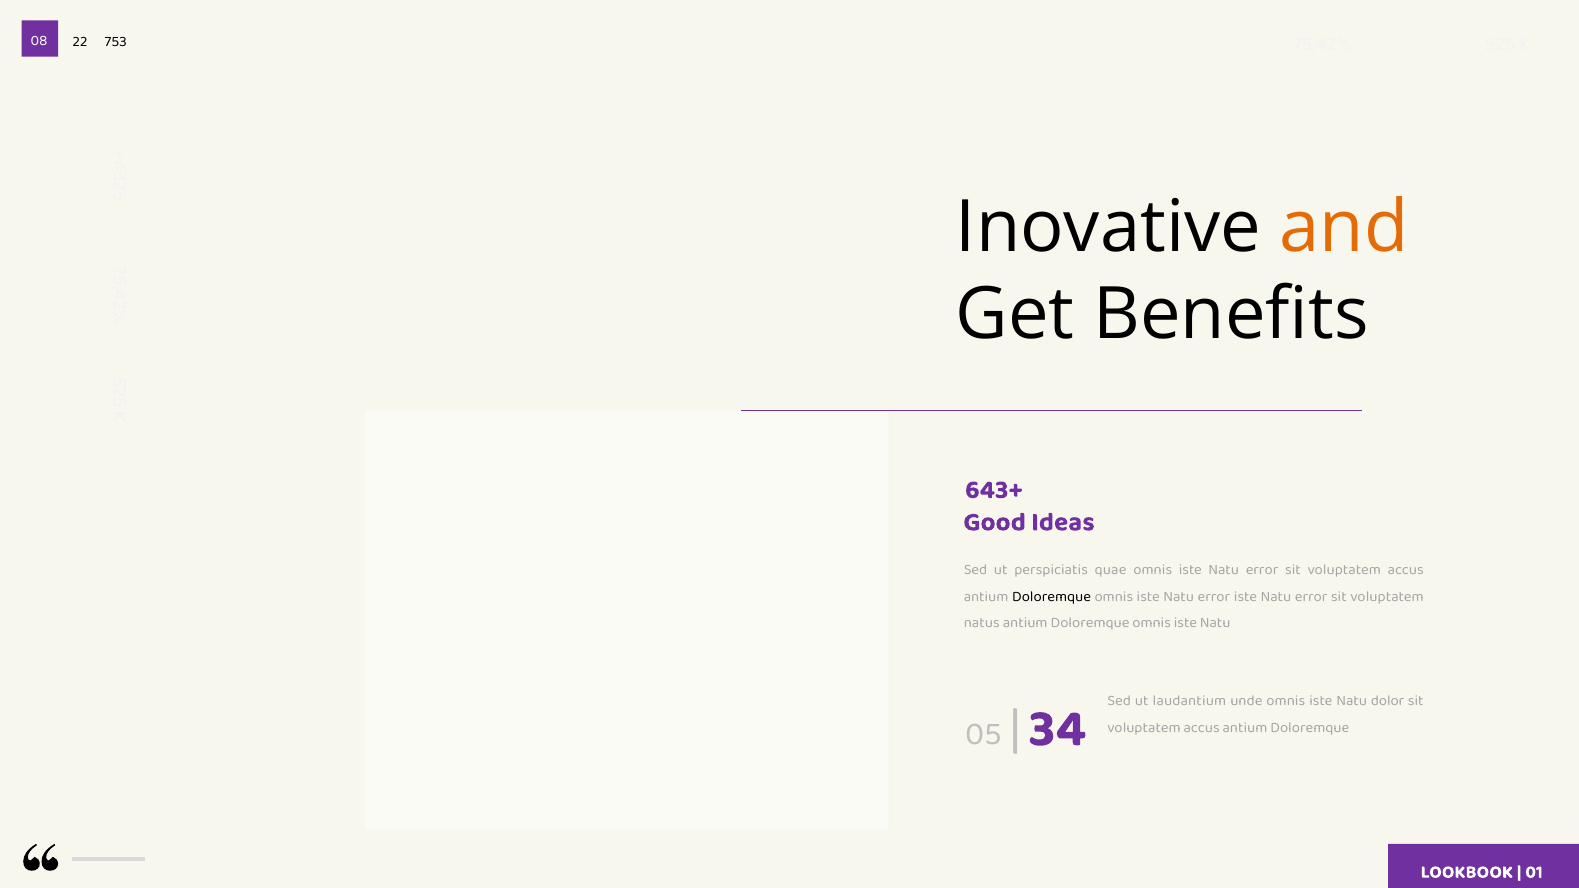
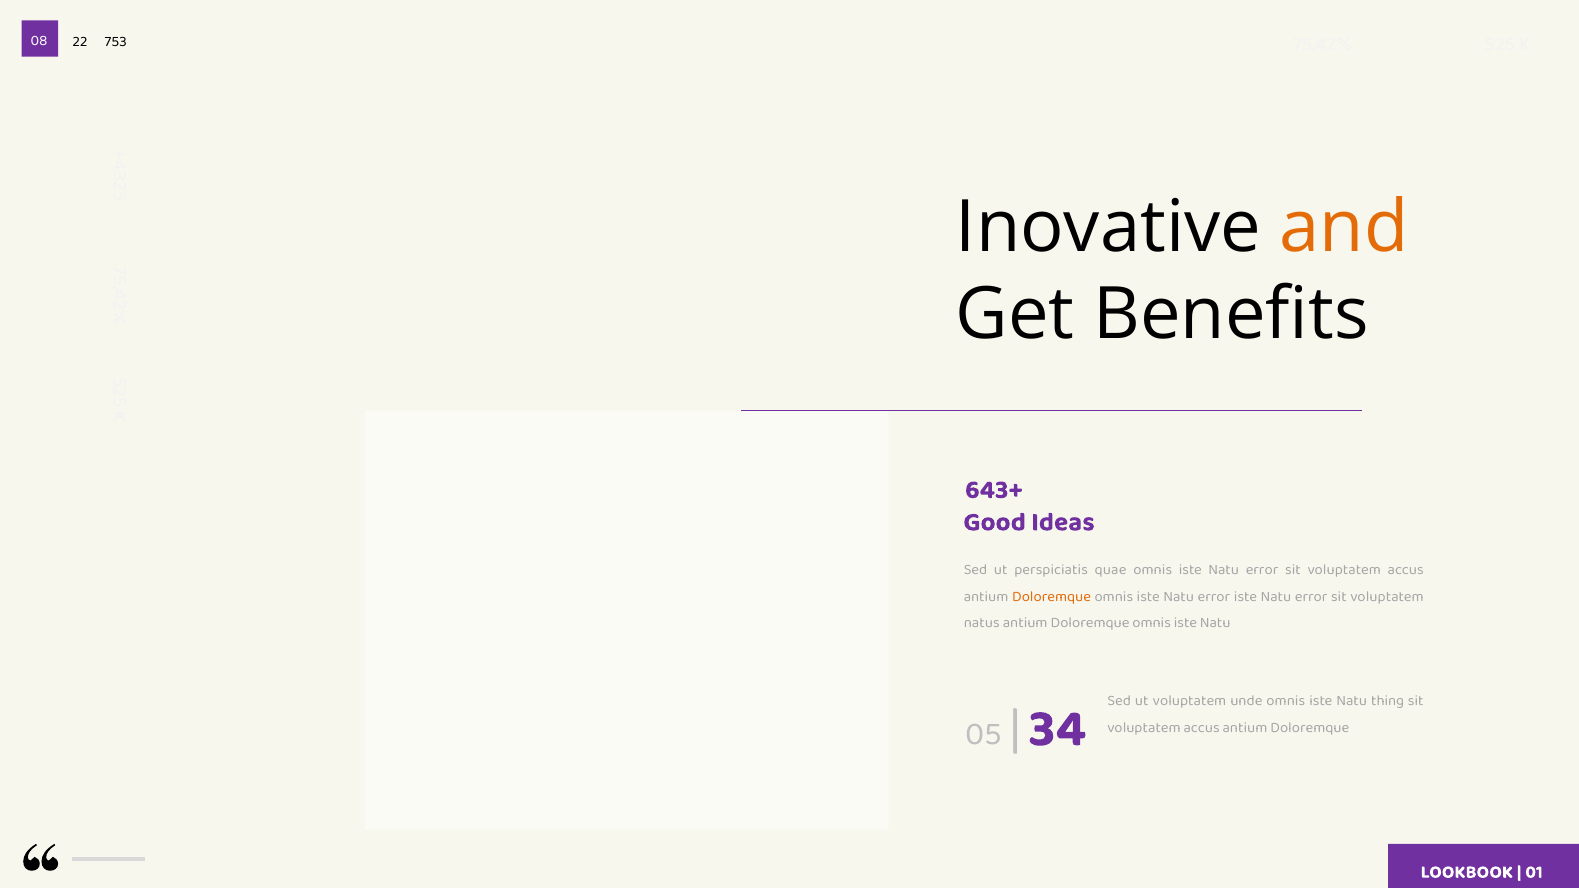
Doloremque at (1052, 597) colour: black -> orange
ut laudantium: laudantium -> voluptatem
dolor: dolor -> thing
